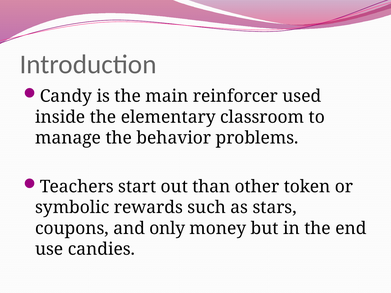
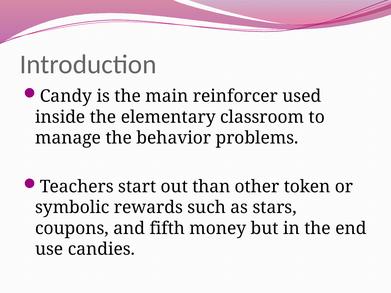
only: only -> fifth
